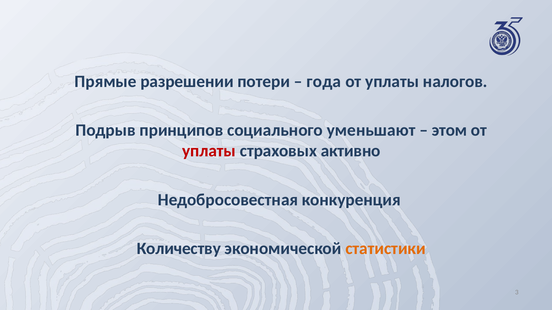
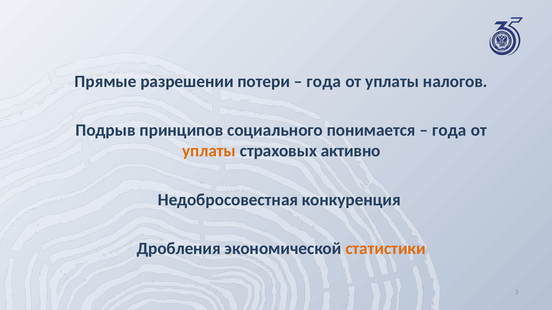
уменьшают: уменьшают -> понимается
этом at (449, 131): этом -> года
уплаты at (209, 151) colour: red -> orange
Количеству: Количеству -> Дробления
